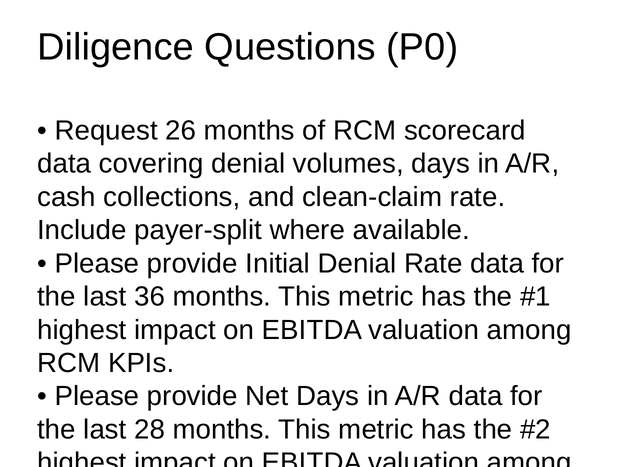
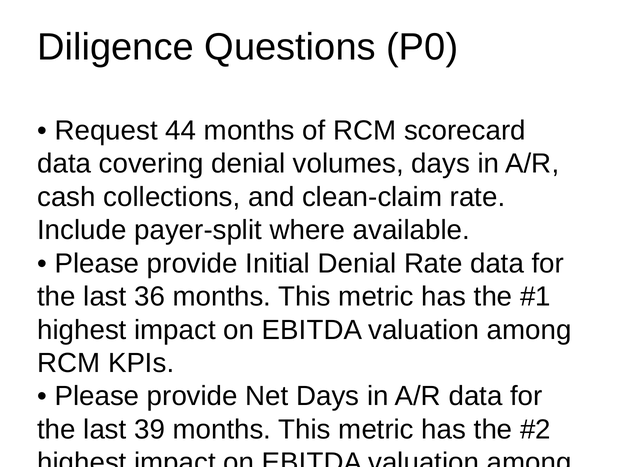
26: 26 -> 44
28: 28 -> 39
